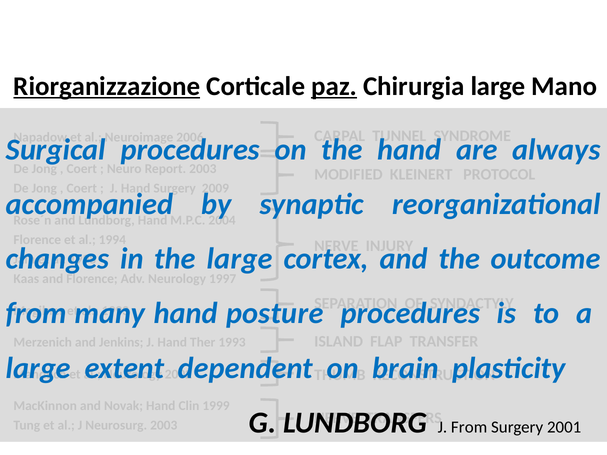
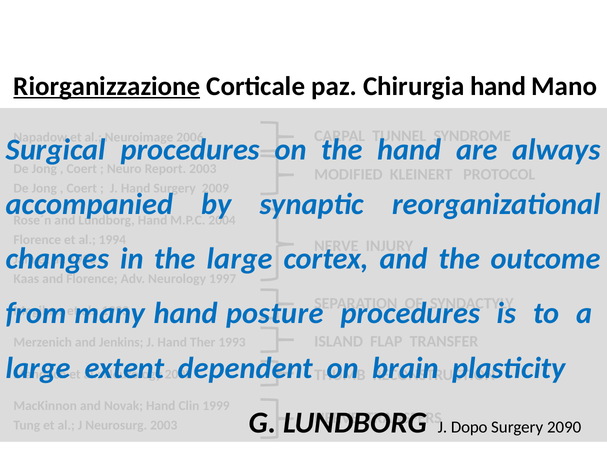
paz underline: present -> none
Chirurgia large: large -> hand
J From: From -> Dopo
2001: 2001 -> 2090
